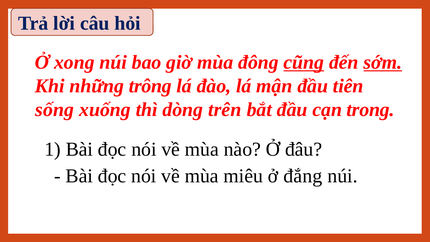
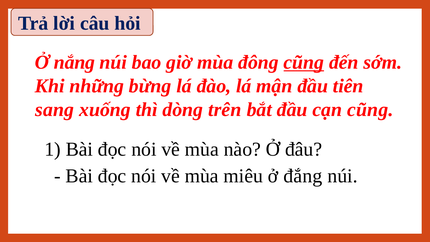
xong: xong -> nắng
sớm underline: present -> none
trông: trông -> bừng
sống: sống -> sang
cạn trong: trong -> cũng
